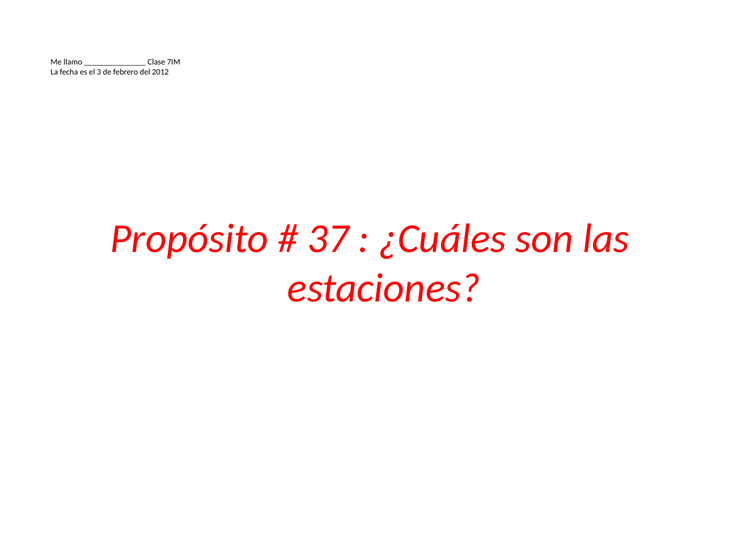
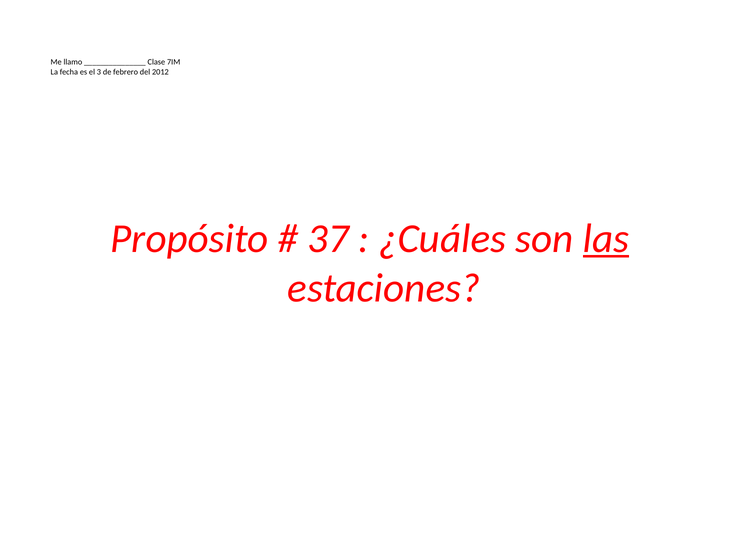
las underline: none -> present
